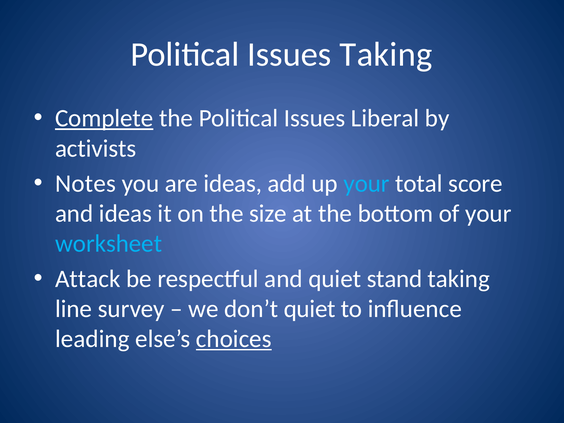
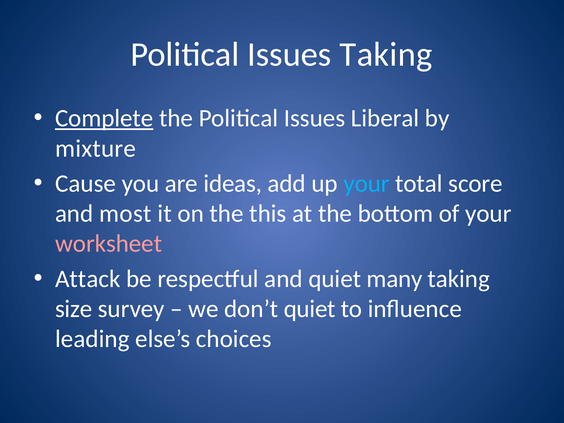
activists: activists -> mixture
Notes: Notes -> Cause
and ideas: ideas -> most
size: size -> this
worksheet colour: light blue -> pink
stand: stand -> many
line: line -> size
choices underline: present -> none
